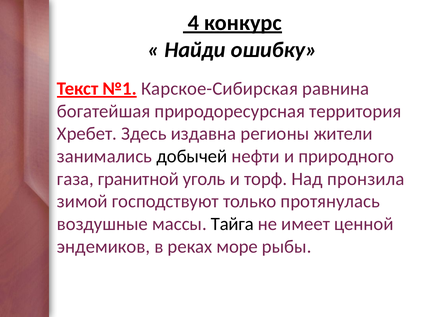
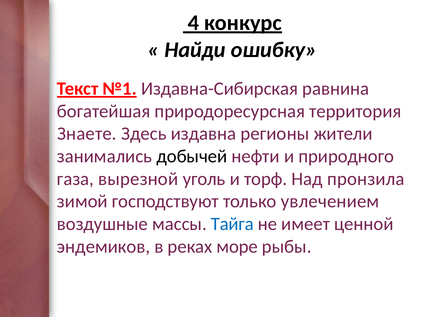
Карское-Сибирская: Карское-Сибирская -> Издавна-Сибирская
Хребет: Хребет -> Знаете
гранитной: гранитной -> вырезной
протянулась: протянулась -> увлечением
Тайга colour: black -> blue
